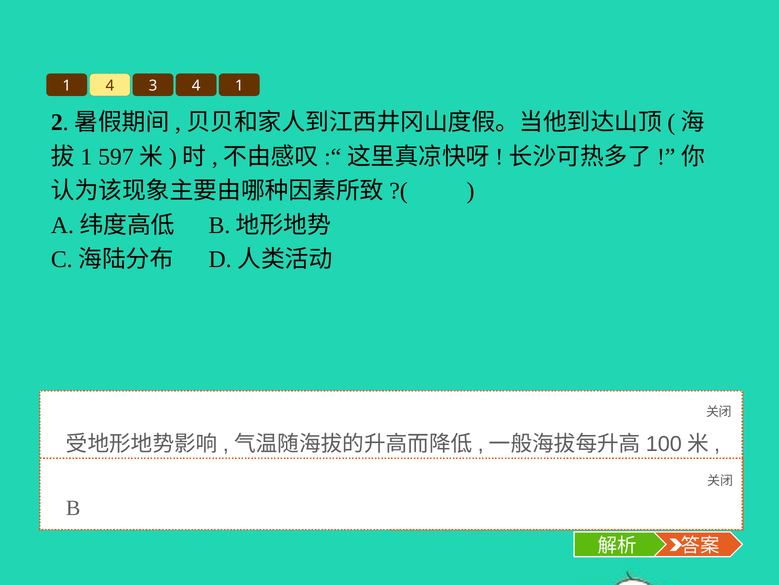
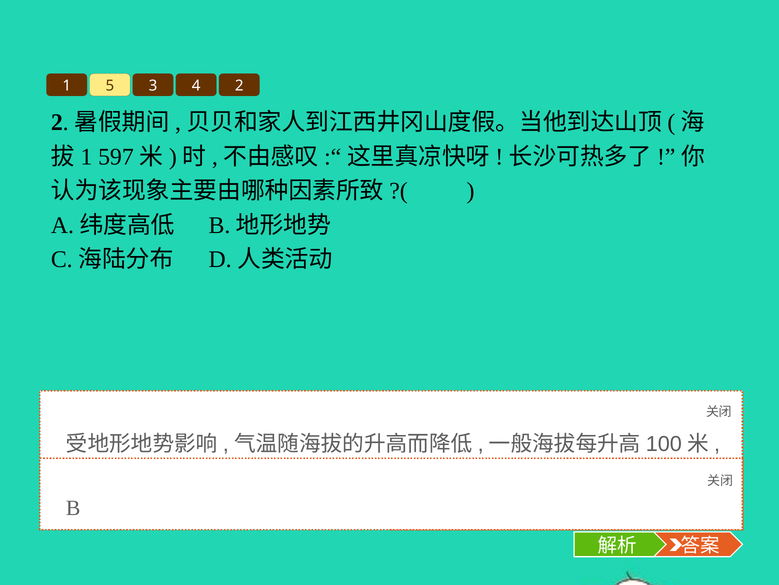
1 4: 4 -> 5
4 1: 1 -> 2
